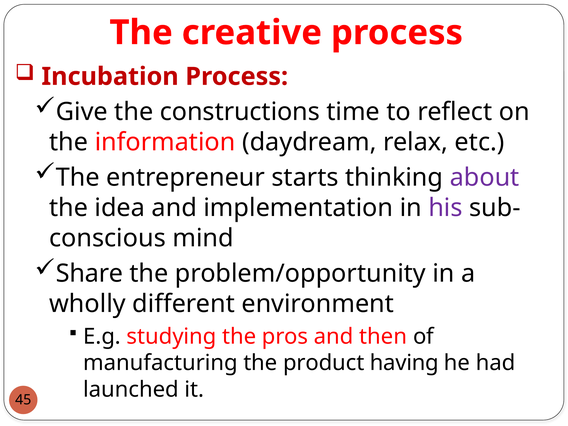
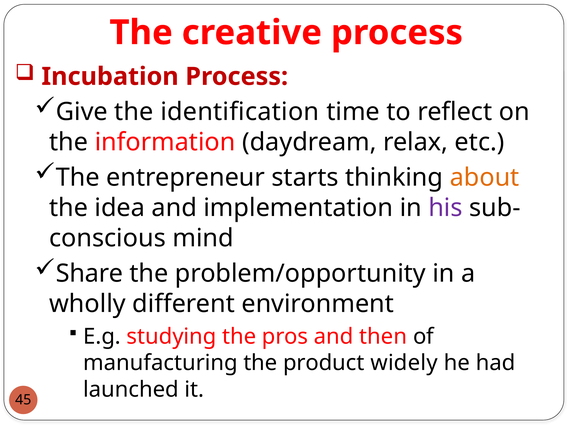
constructions: constructions -> identification
about colour: purple -> orange
having: having -> widely
